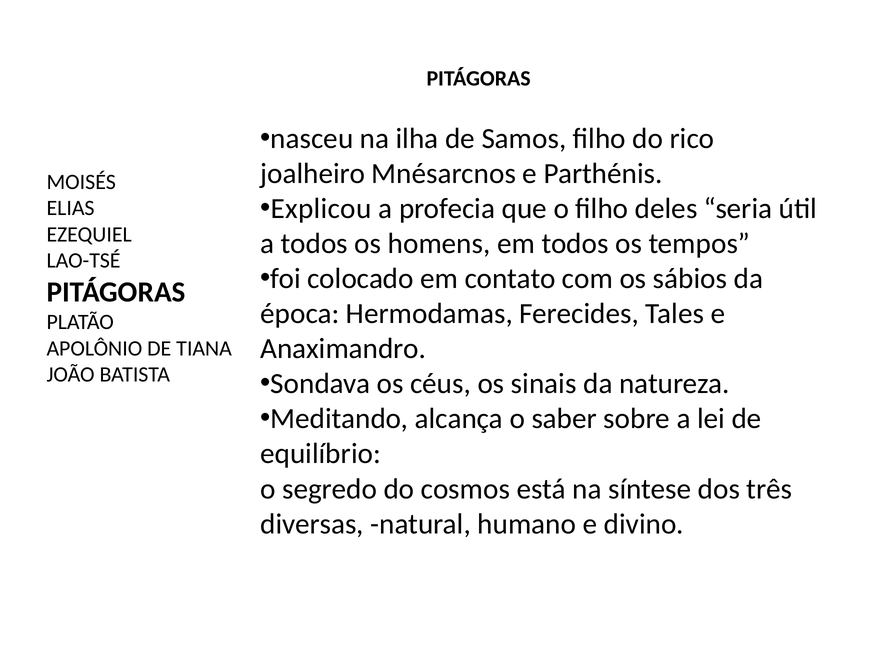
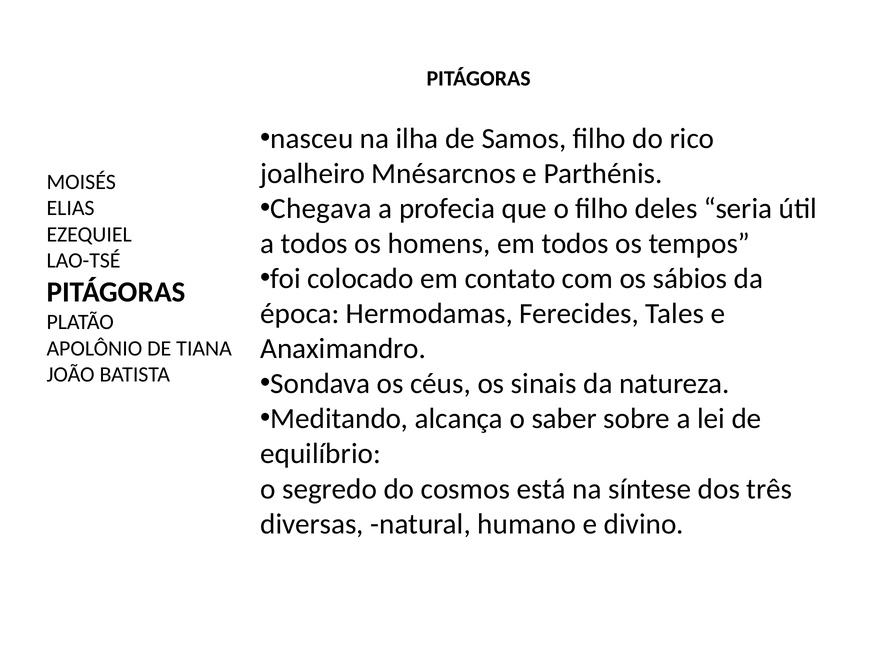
Explicou: Explicou -> Chegava
